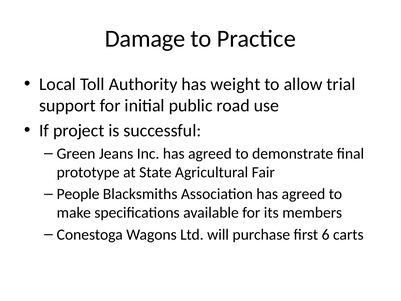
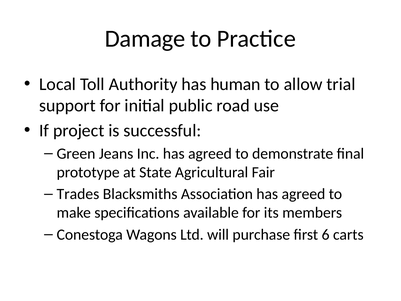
weight: weight -> human
People: People -> Trades
